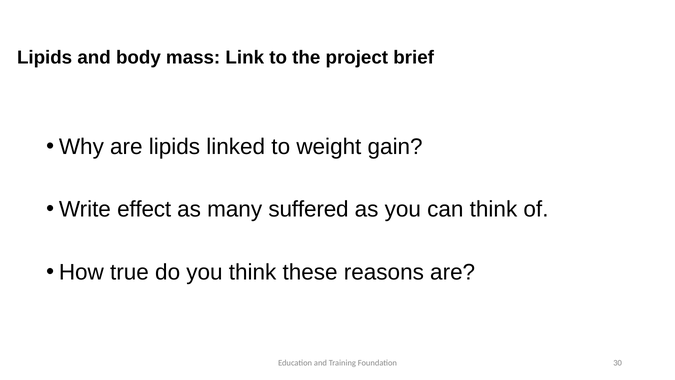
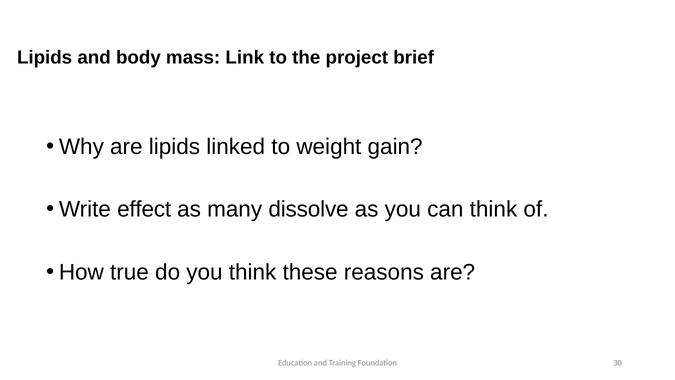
suffered: suffered -> dissolve
